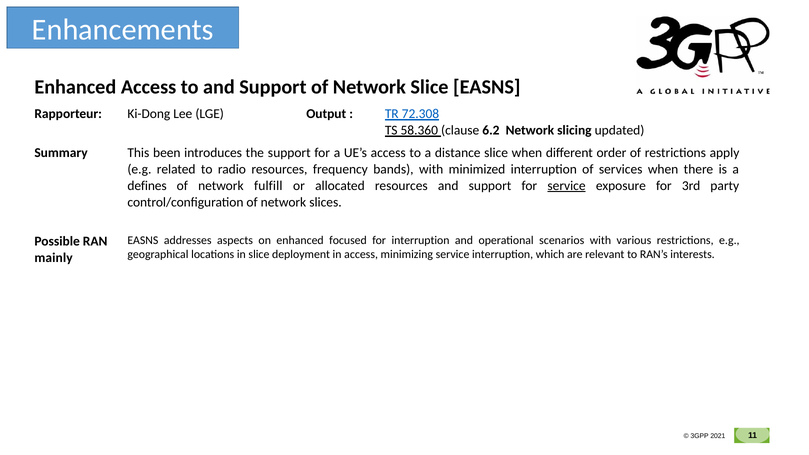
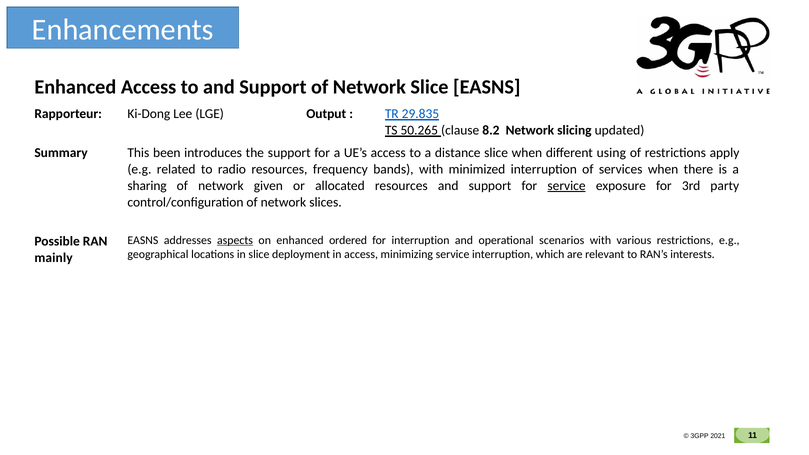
72.308: 72.308 -> 29.835
58.360: 58.360 -> 50.265
6.2: 6.2 -> 8.2
order: order -> using
defines: defines -> sharing
fulfill: fulfill -> given
aspects underline: none -> present
focused: focused -> ordered
